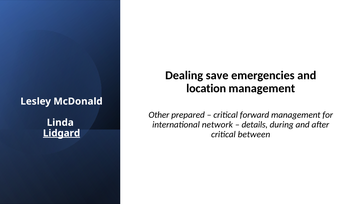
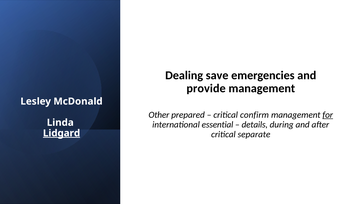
location: location -> provide
forward: forward -> confirm
for underline: none -> present
network: network -> essential
between: between -> separate
